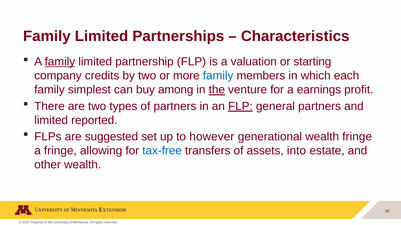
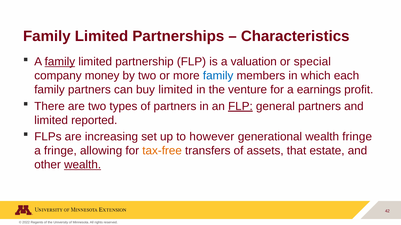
starting: starting -> special
credits: credits -> money
family simplest: simplest -> partners
buy among: among -> limited
the at (217, 90) underline: present -> none
suggested: suggested -> increasing
tax-free colour: blue -> orange
into: into -> that
wealth at (83, 165) underline: none -> present
